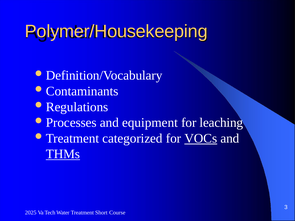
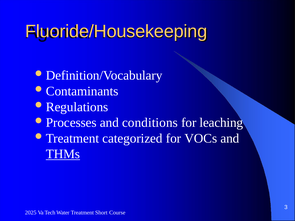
Polymer/Housekeeping: Polymer/Housekeeping -> Fluoride/Housekeeping
equipment: equipment -> conditions
VOCs underline: present -> none
